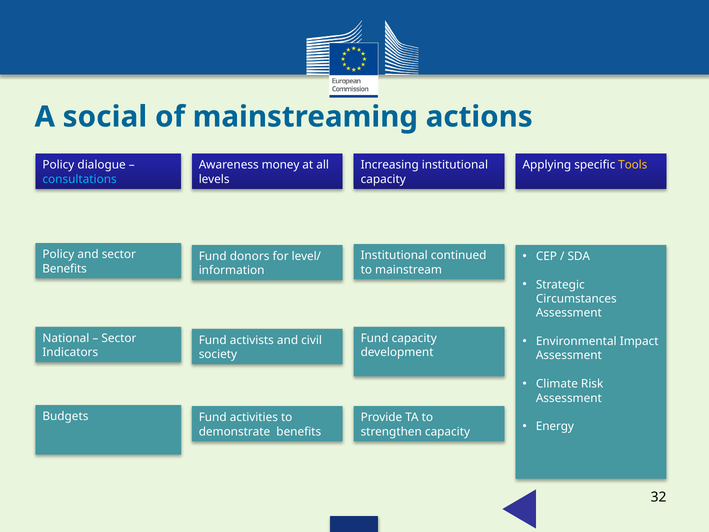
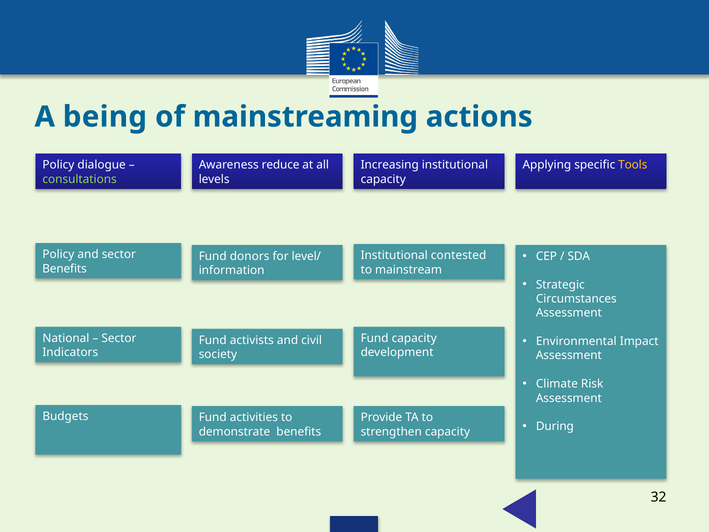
social: social -> being
money: money -> reduce
consultations colour: light blue -> light green
continued: continued -> contested
Energy: Energy -> During
